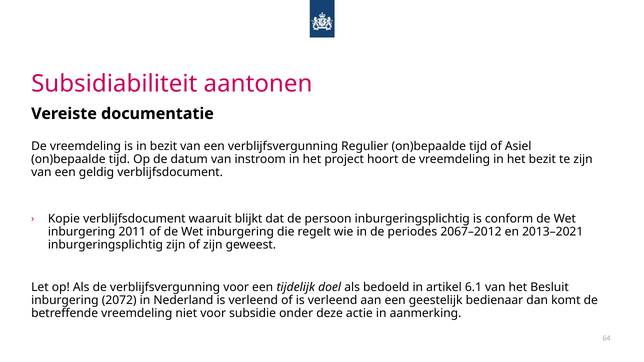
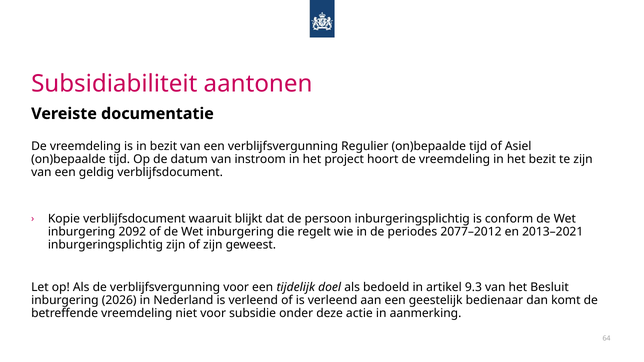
2011: 2011 -> 2092
2067–2012: 2067–2012 -> 2077–2012
6.1: 6.1 -> 9.3
2072: 2072 -> 2026
